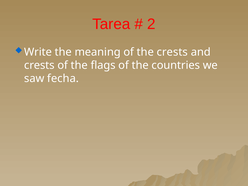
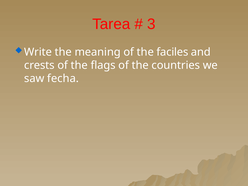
2: 2 -> 3
the crests: crests -> faciles
